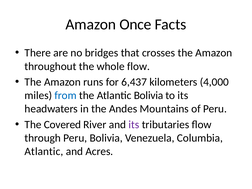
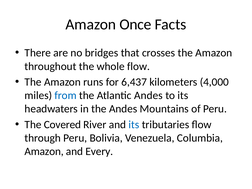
Atlantic Bolivia: Bolivia -> Andes
its at (134, 125) colour: purple -> blue
Atlantic at (44, 151): Atlantic -> Amazon
Acres: Acres -> Every
